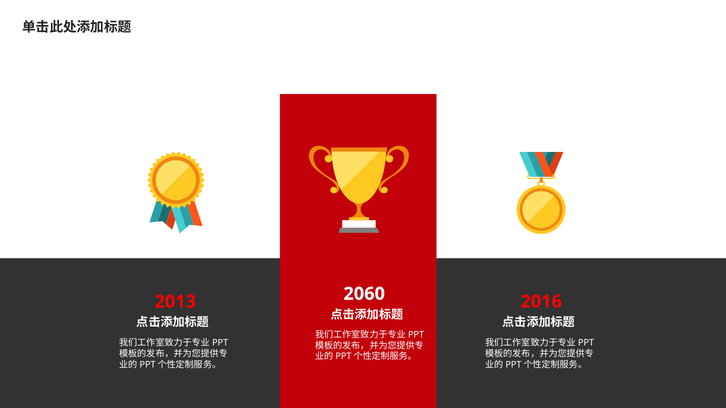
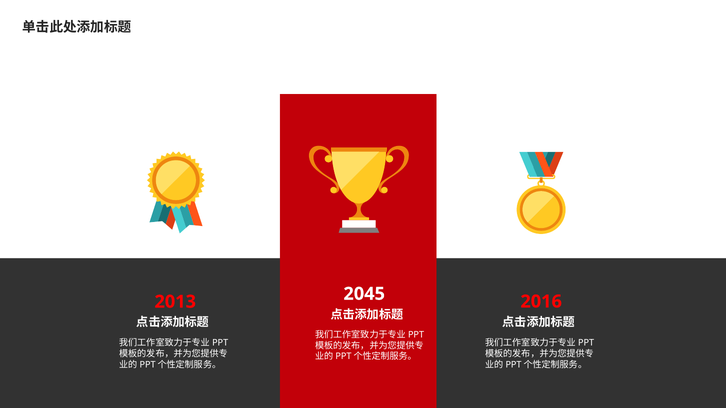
2060: 2060 -> 2045
